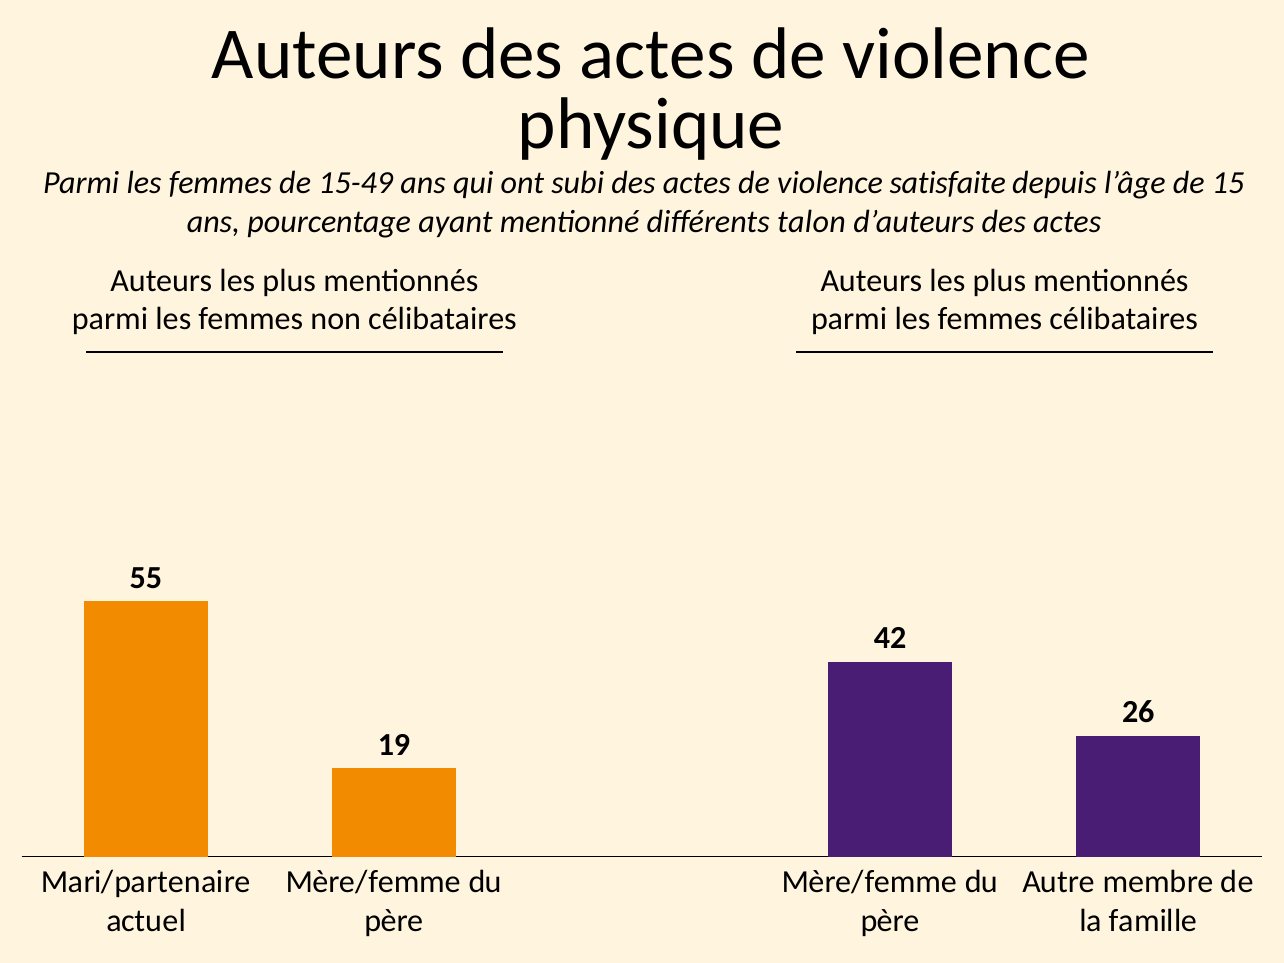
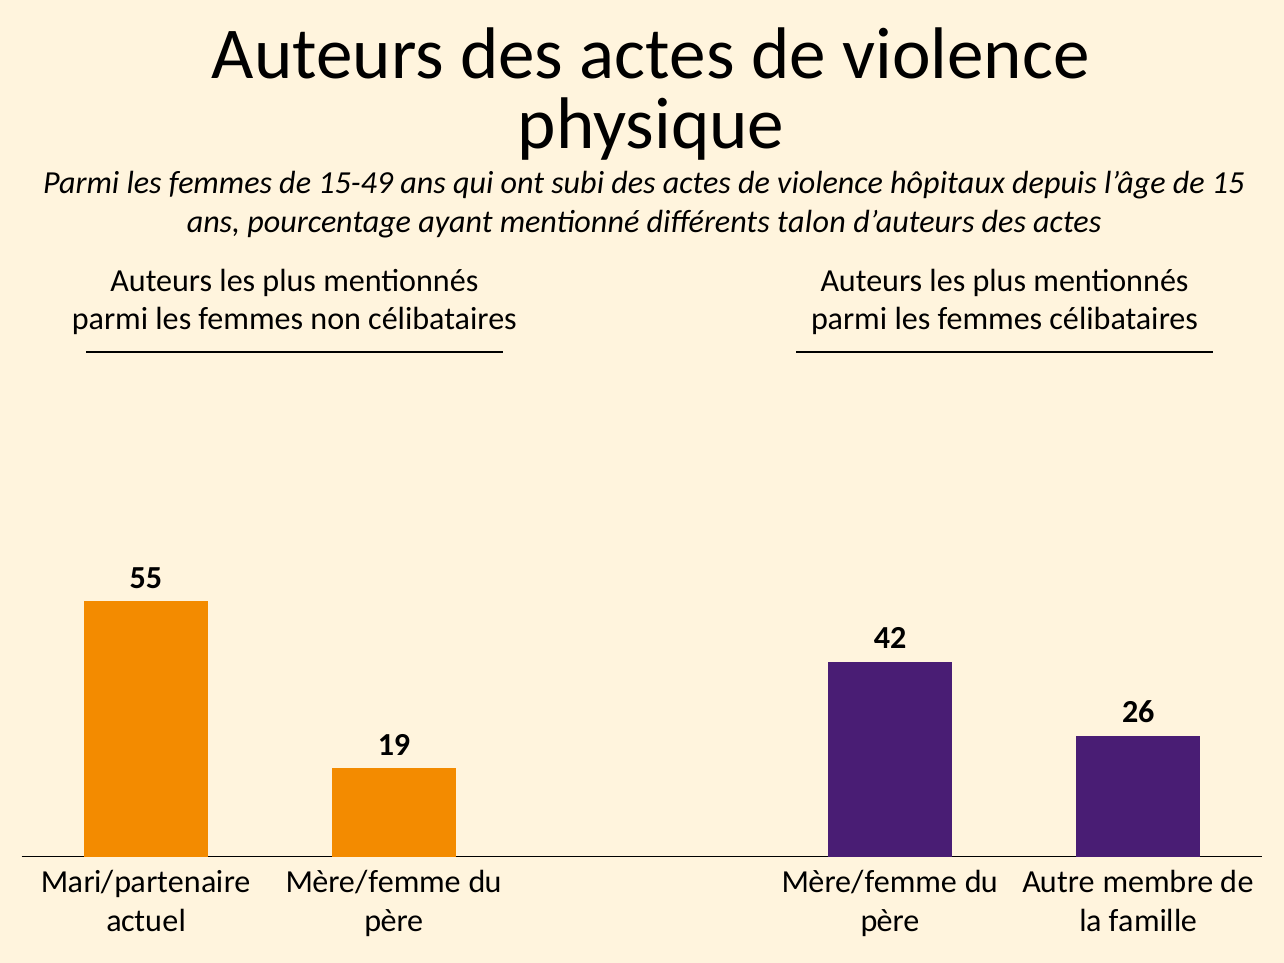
satisfaite: satisfaite -> hôpitaux
